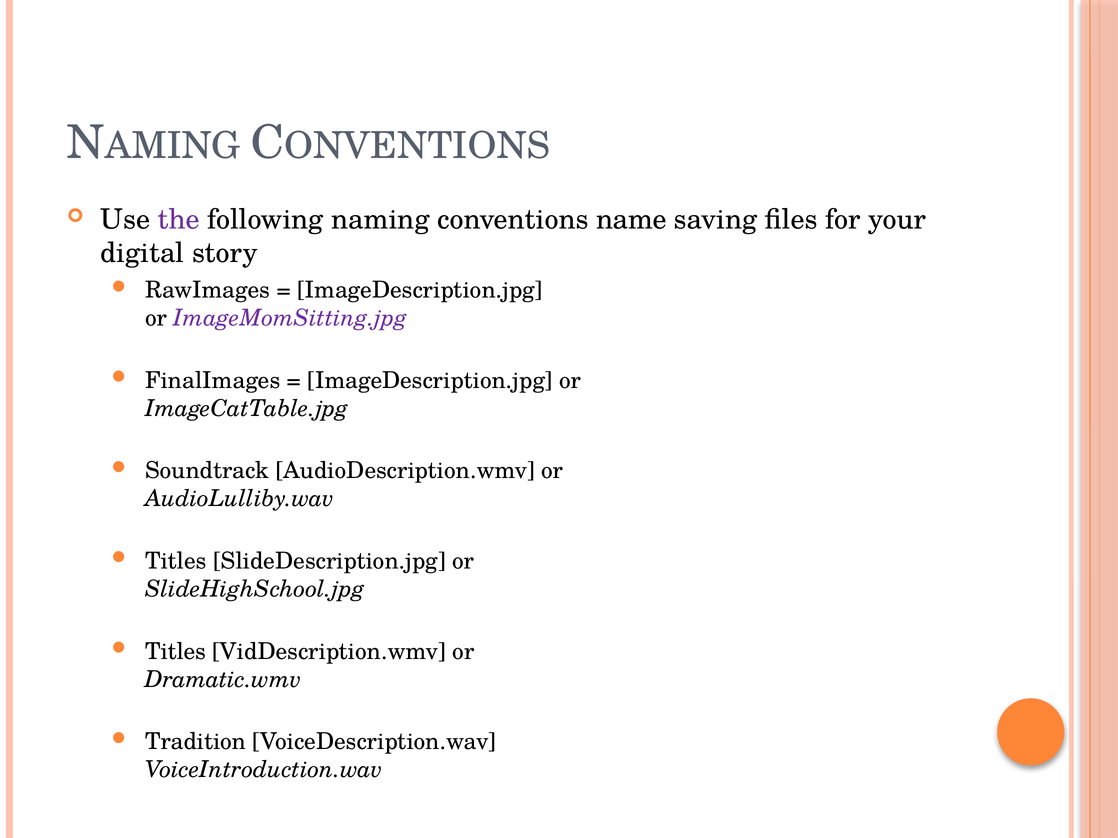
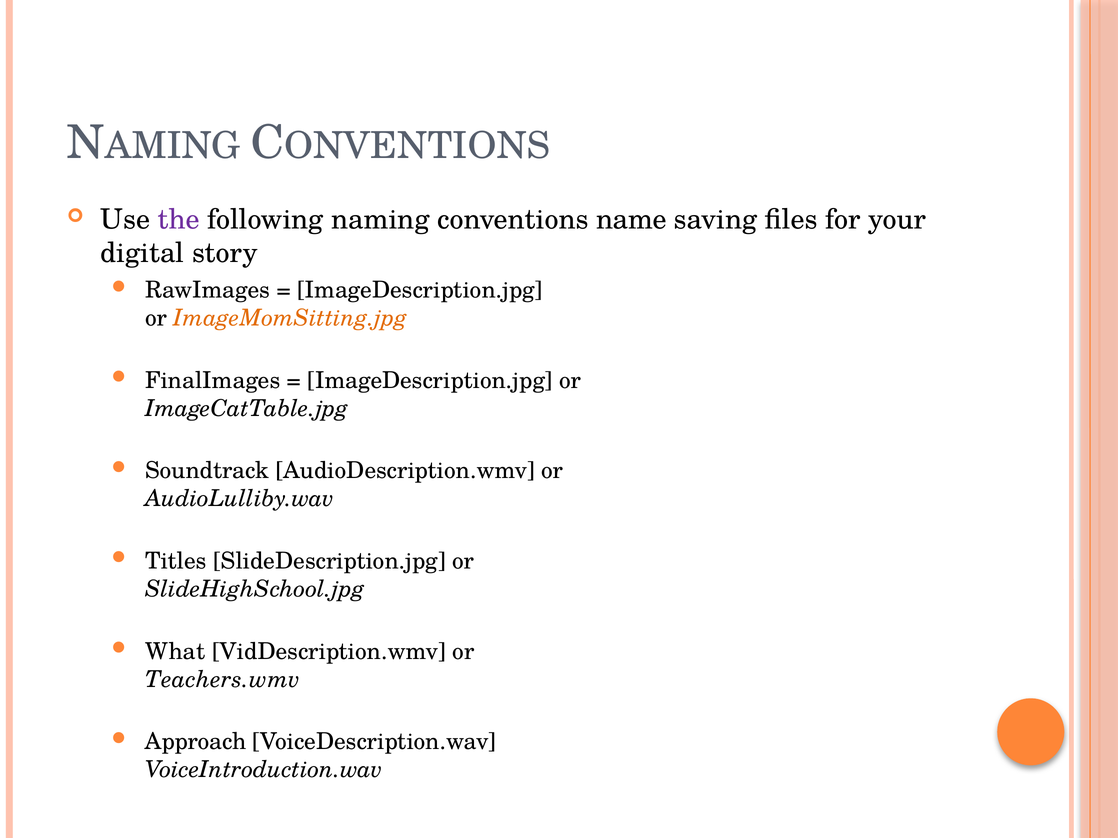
ImageMomSitting.jpg colour: purple -> orange
Titles at (176, 652): Titles -> What
Dramatic.wmv: Dramatic.wmv -> Teachers.wmv
Tradition: Tradition -> Approach
